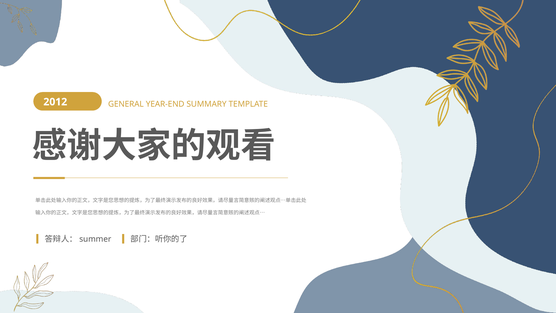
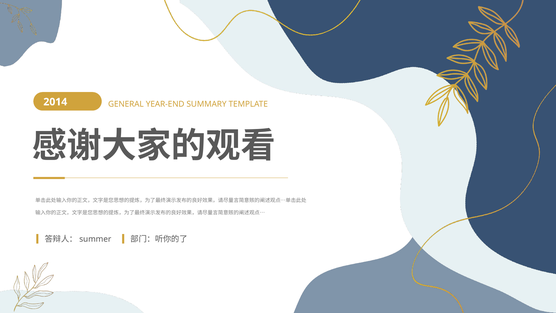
2012: 2012 -> 2014
